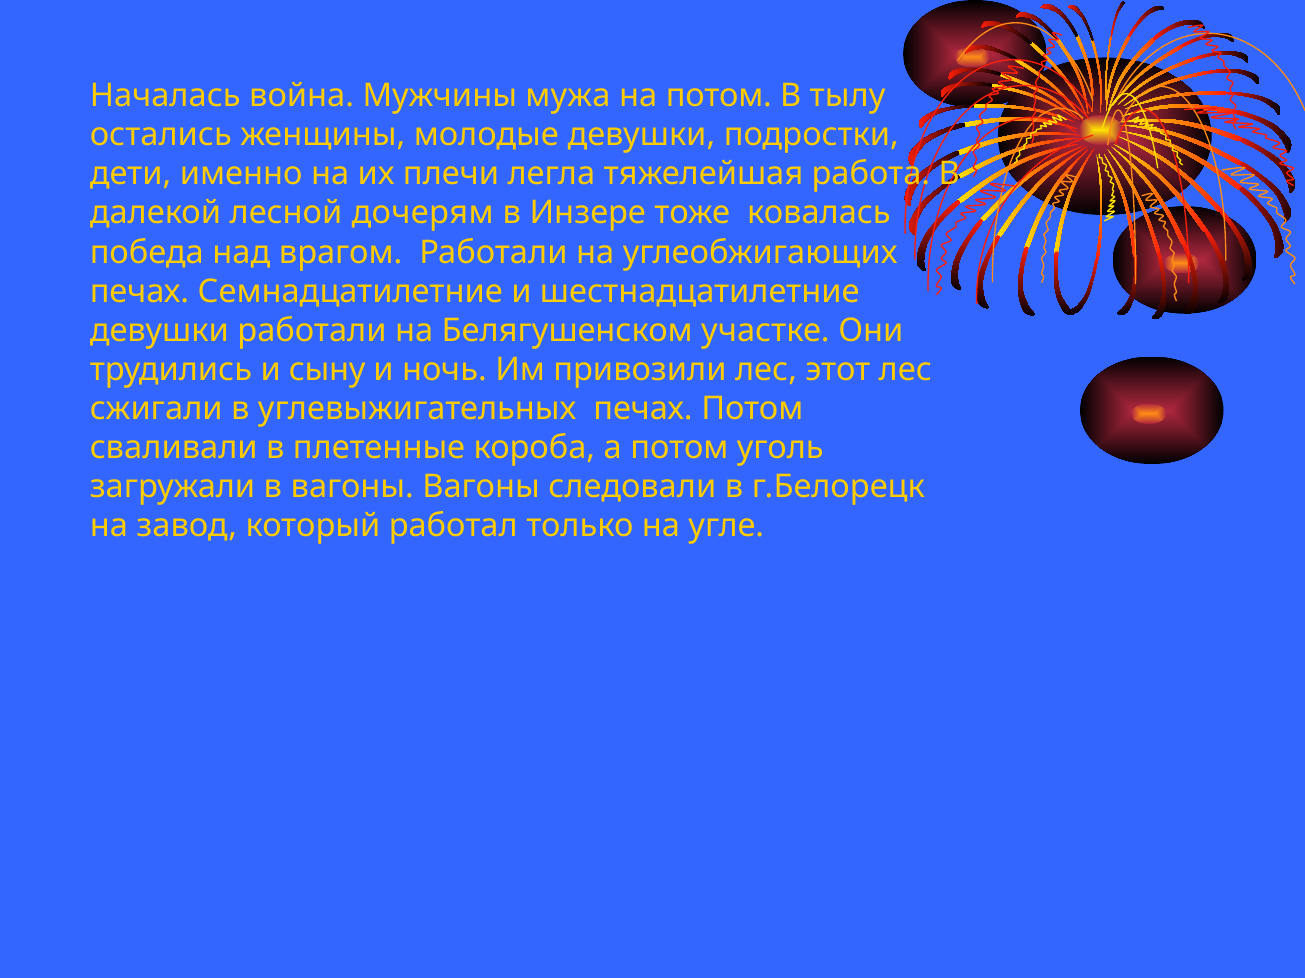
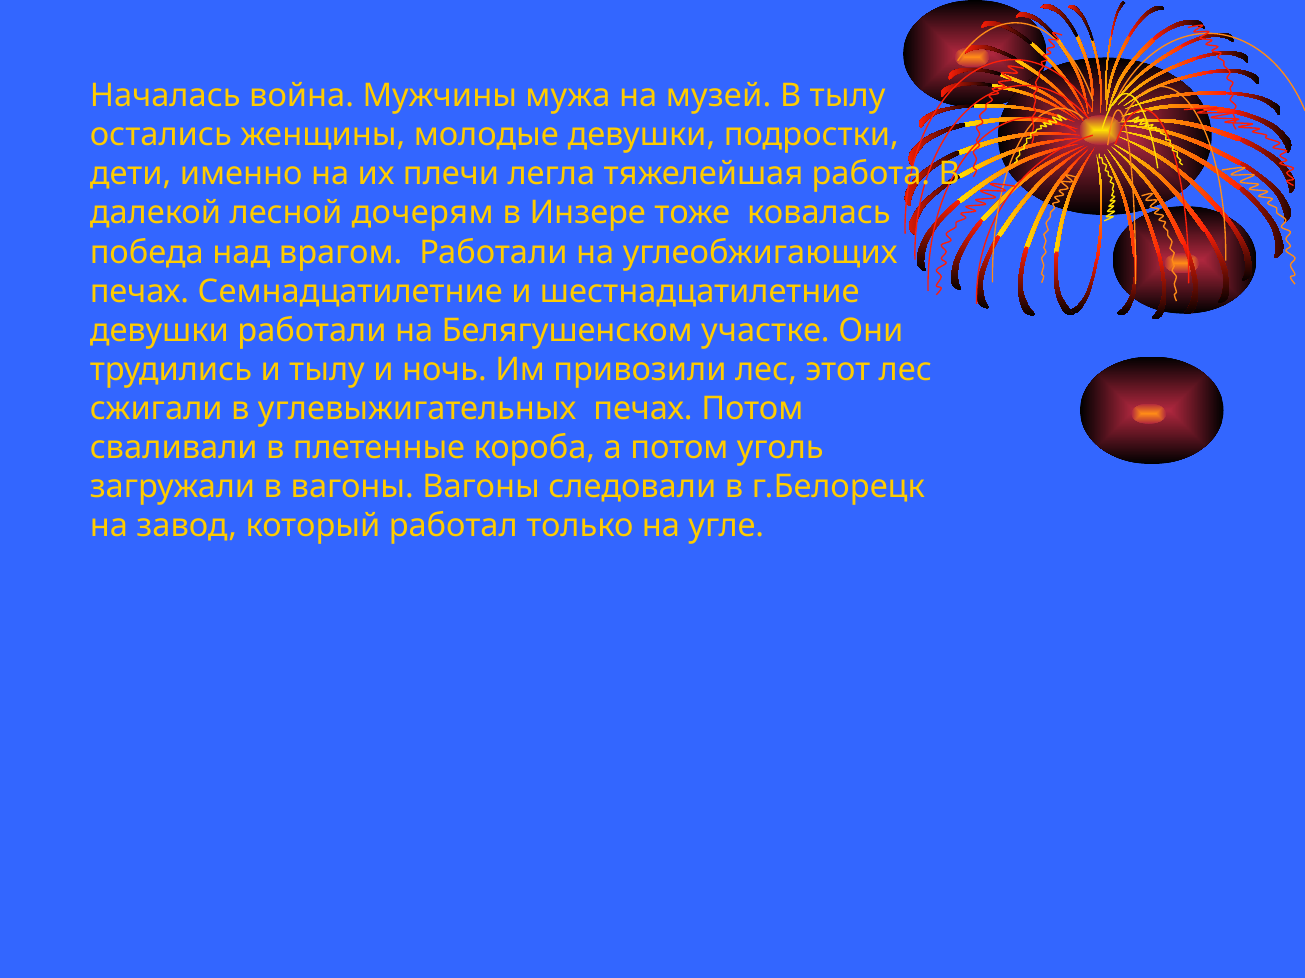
на потом: потом -> музей
и сыну: сыну -> тылу
